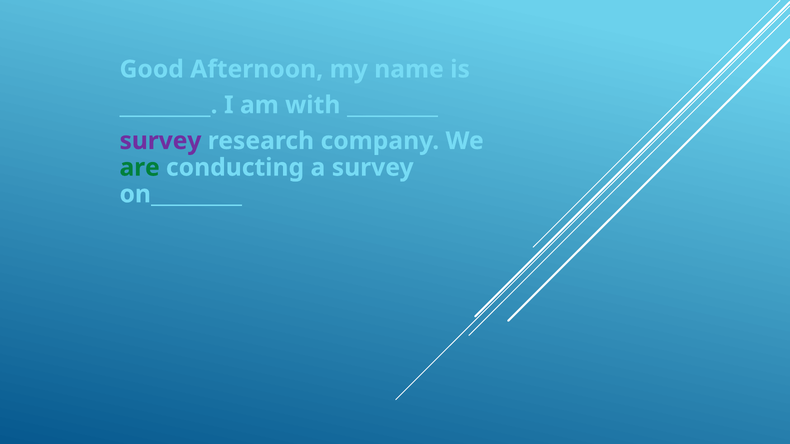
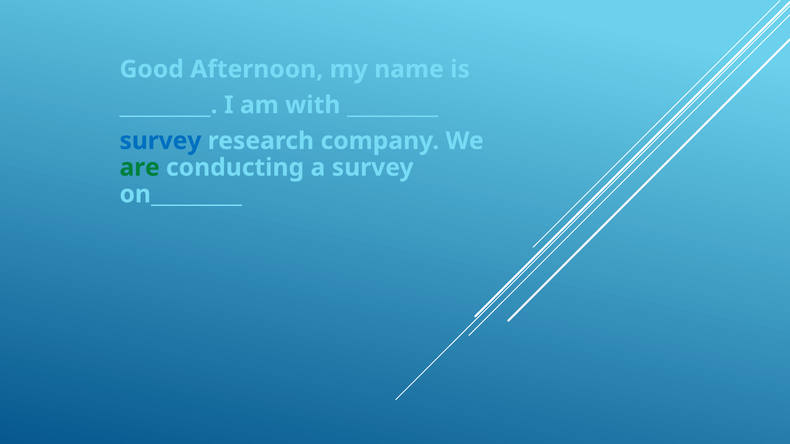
survey at (160, 141) colour: purple -> blue
